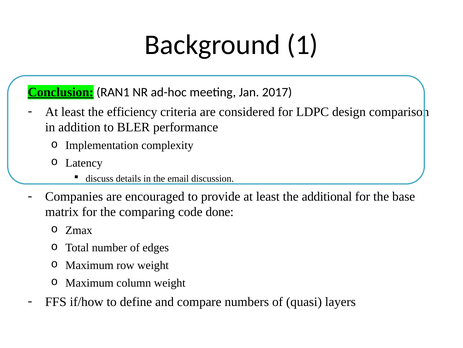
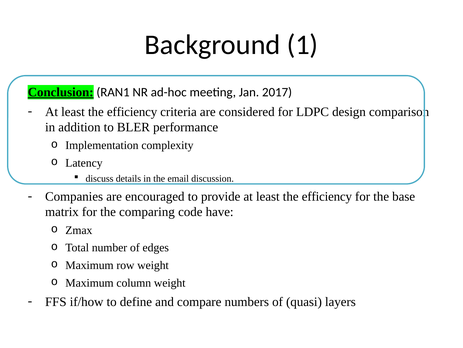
additional at (327, 196): additional -> efficiency
done: done -> have
